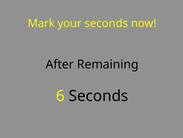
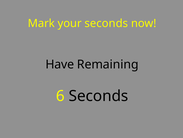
After: After -> Have
